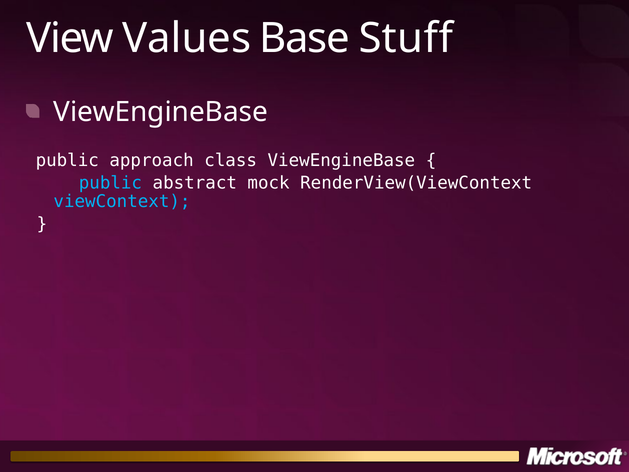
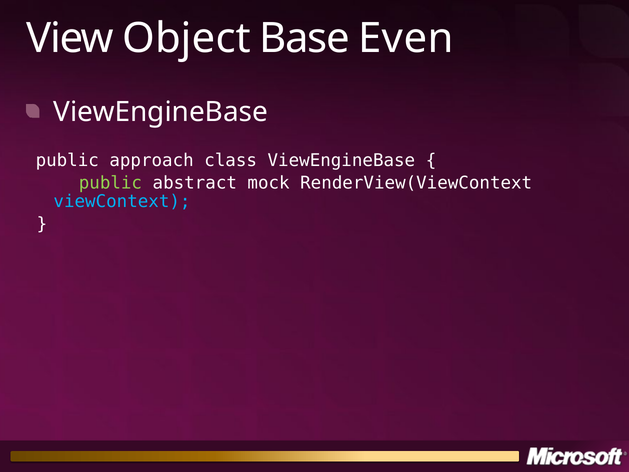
Values: Values -> Object
Stuff: Stuff -> Even
public at (110, 183) colour: light blue -> light green
